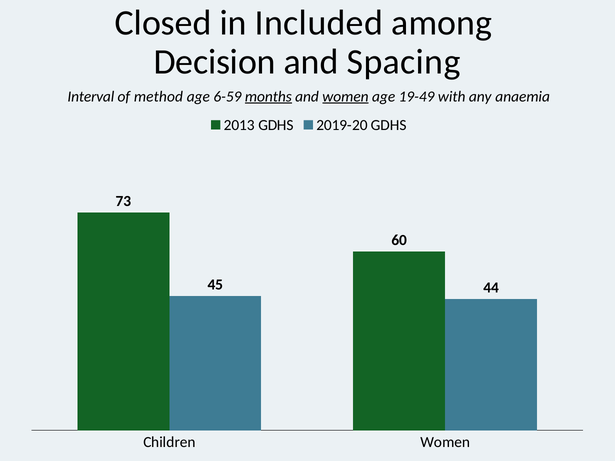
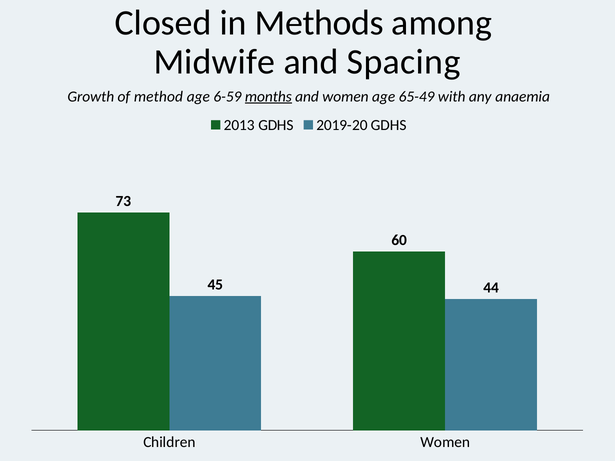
Included: Included -> Methods
Decision: Decision -> Midwife
Interval: Interval -> Growth
women at (345, 97) underline: present -> none
19-49: 19-49 -> 65-49
